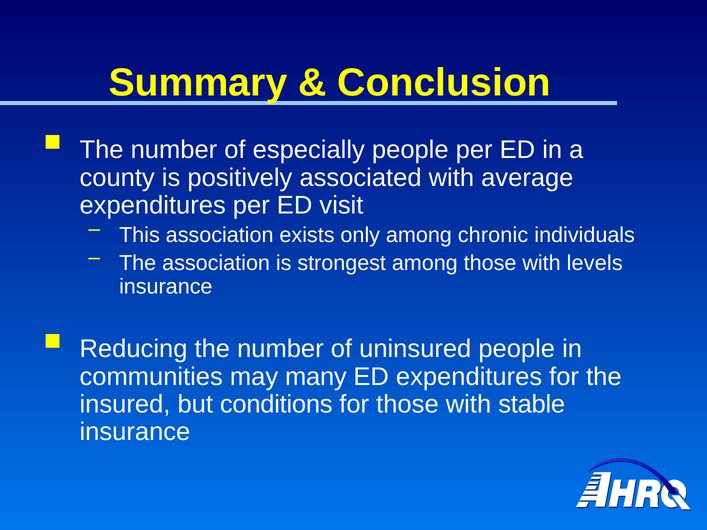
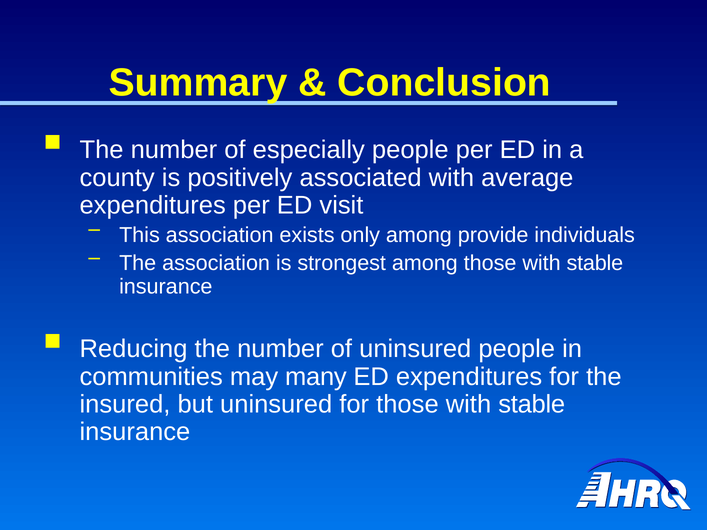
chronic: chronic -> provide
among those with levels: levels -> stable
but conditions: conditions -> uninsured
